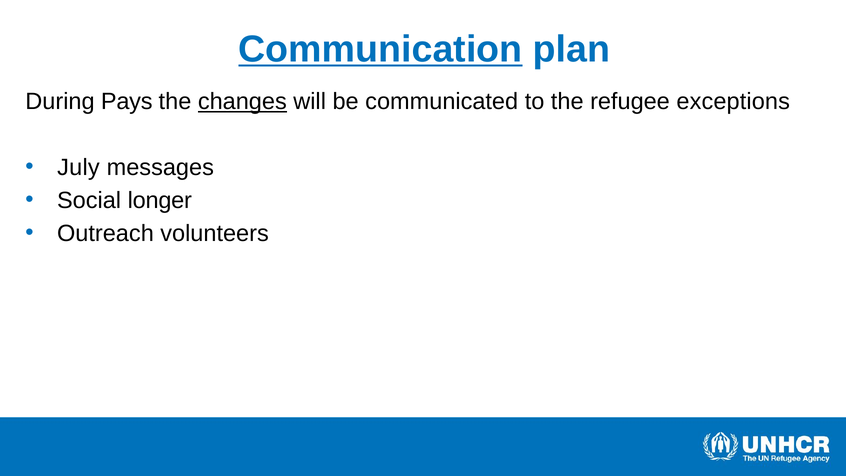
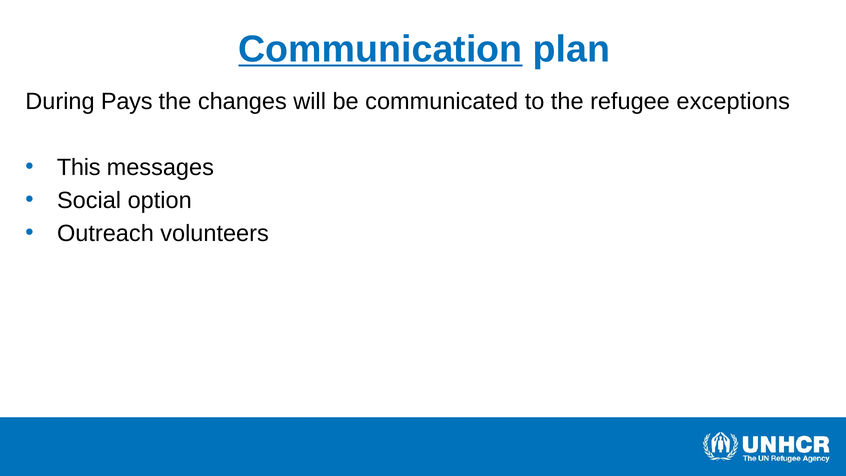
changes underline: present -> none
July: July -> This
longer: longer -> option
